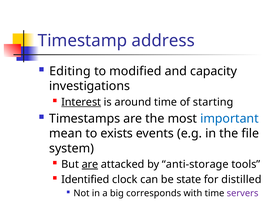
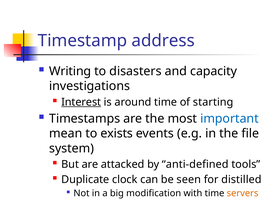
Editing: Editing -> Writing
modified: modified -> disasters
are at (90, 164) underline: present -> none
anti-storage: anti-storage -> anti-defined
Identified: Identified -> Duplicate
state: state -> seen
corresponds: corresponds -> modification
servers colour: purple -> orange
